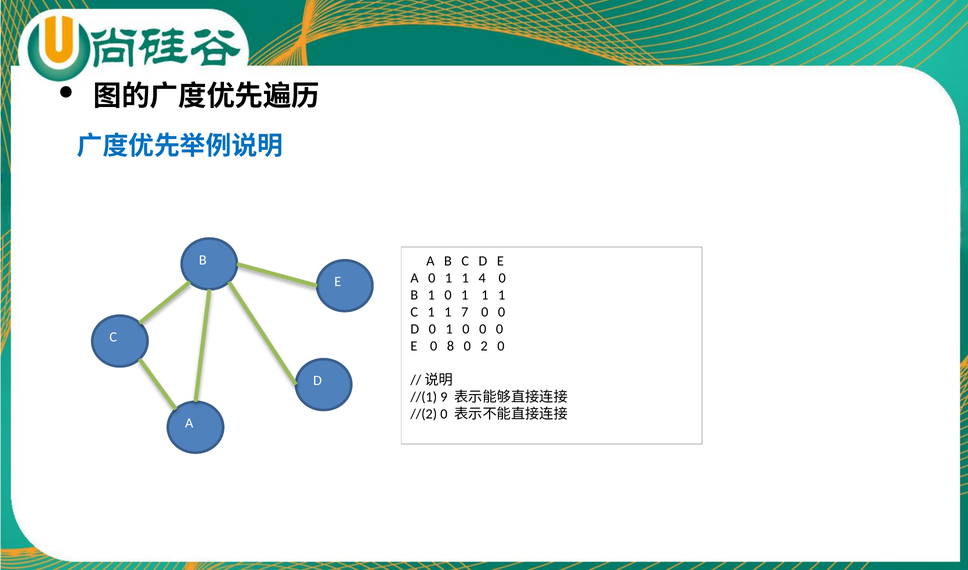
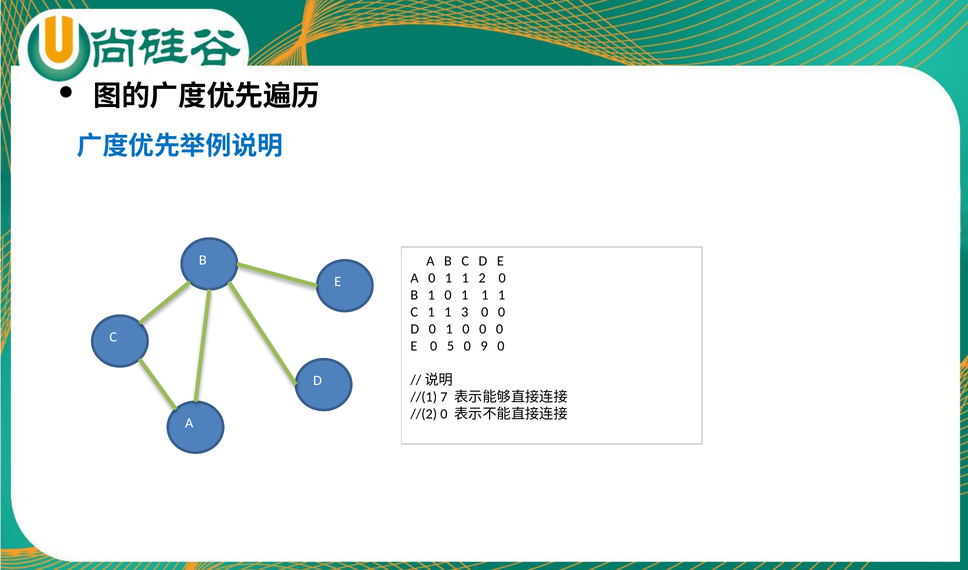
4: 4 -> 2
7: 7 -> 3
8: 8 -> 5
2: 2 -> 9
9: 9 -> 7
